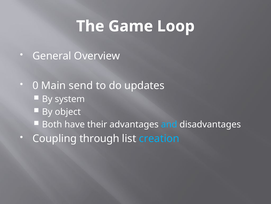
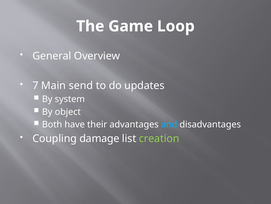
0: 0 -> 7
through: through -> damage
creation colour: light blue -> light green
